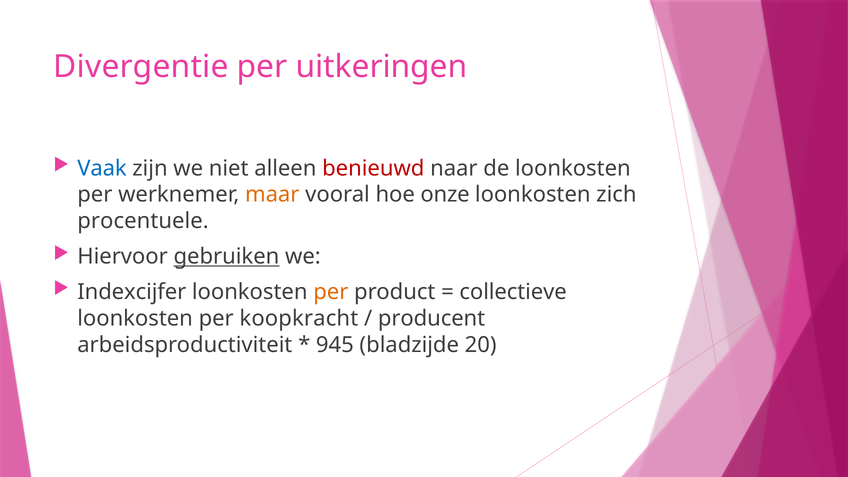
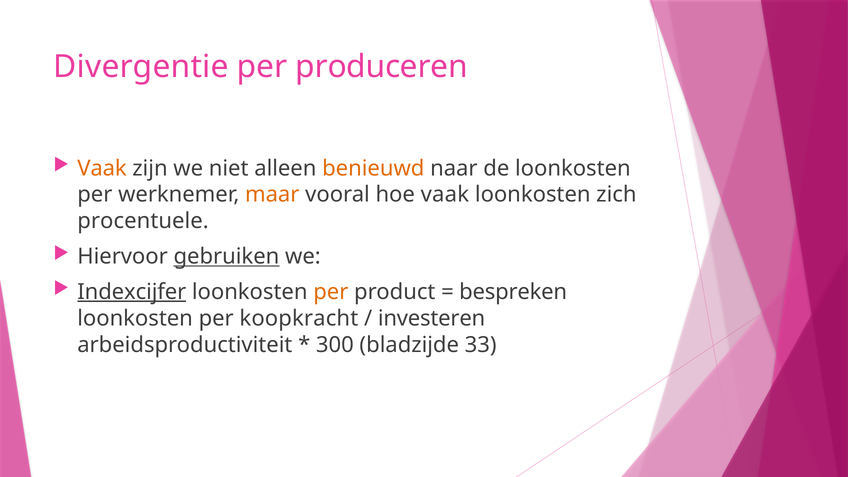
uitkeringen: uitkeringen -> produceren
Vaak at (102, 168) colour: blue -> orange
benieuwd colour: red -> orange
hoe onze: onze -> vaak
Indexcijfer underline: none -> present
collectieve: collectieve -> bespreken
producent: producent -> investeren
945: 945 -> 300
20: 20 -> 33
